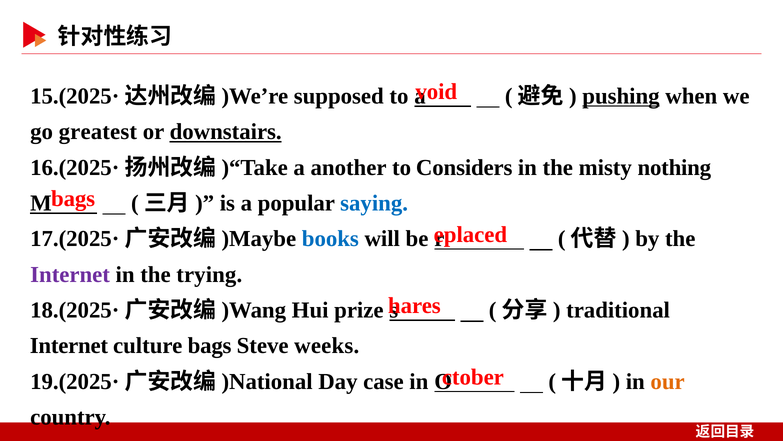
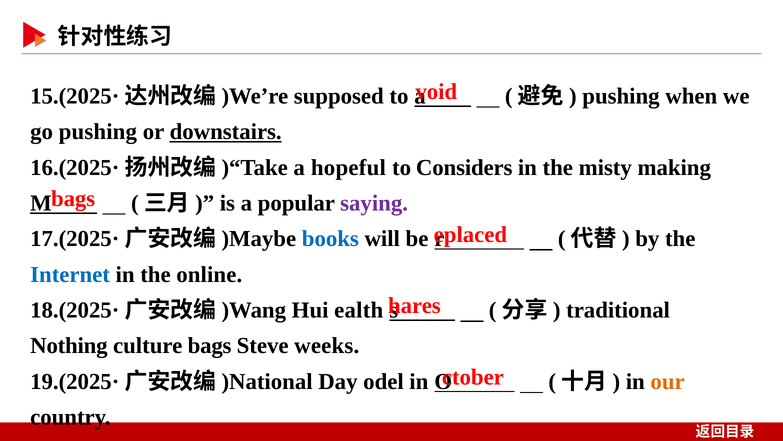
pushing at (621, 96) underline: present -> none
go greatest: greatest -> pushing
another: another -> hopeful
nothing: nothing -> making
saying colour: blue -> purple
Internet at (70, 274) colour: purple -> blue
trying: trying -> online
prize: prize -> ealth
Internet at (69, 345): Internet -> Nothing
case: case -> odel
